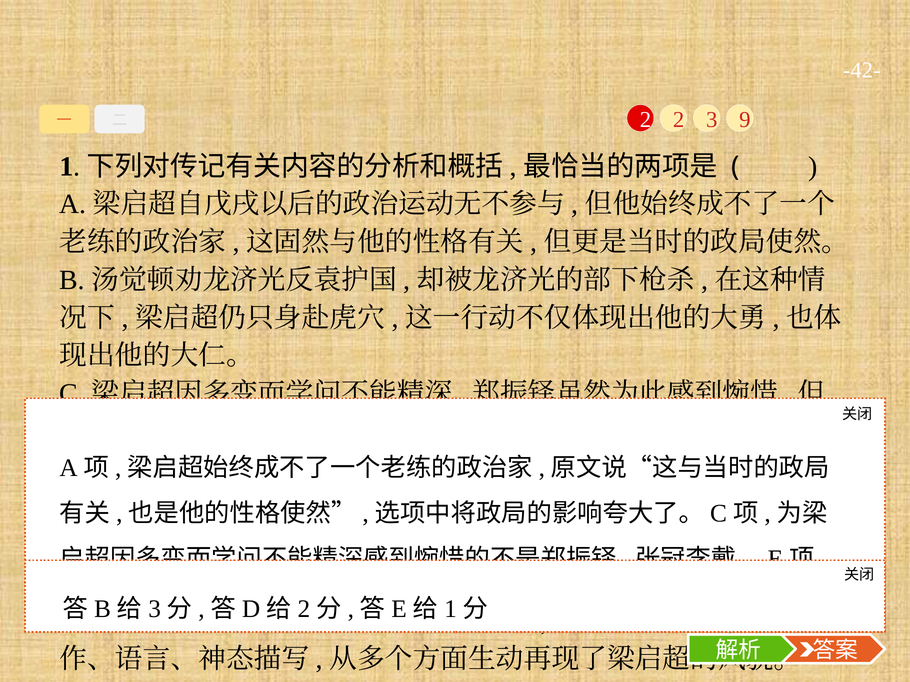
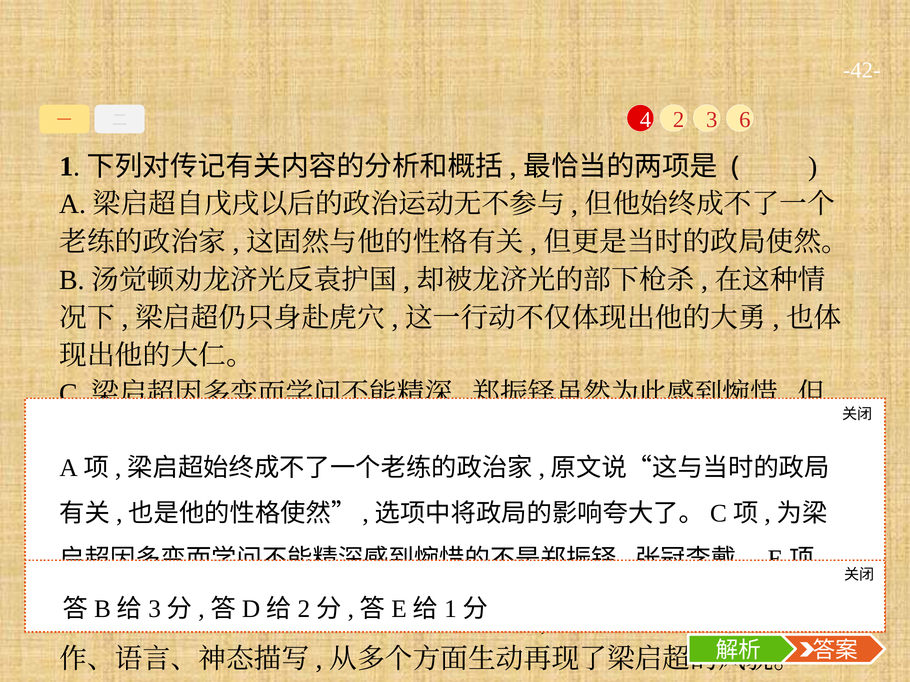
2 at (645, 120): 2 -> 4
9: 9 -> 6
